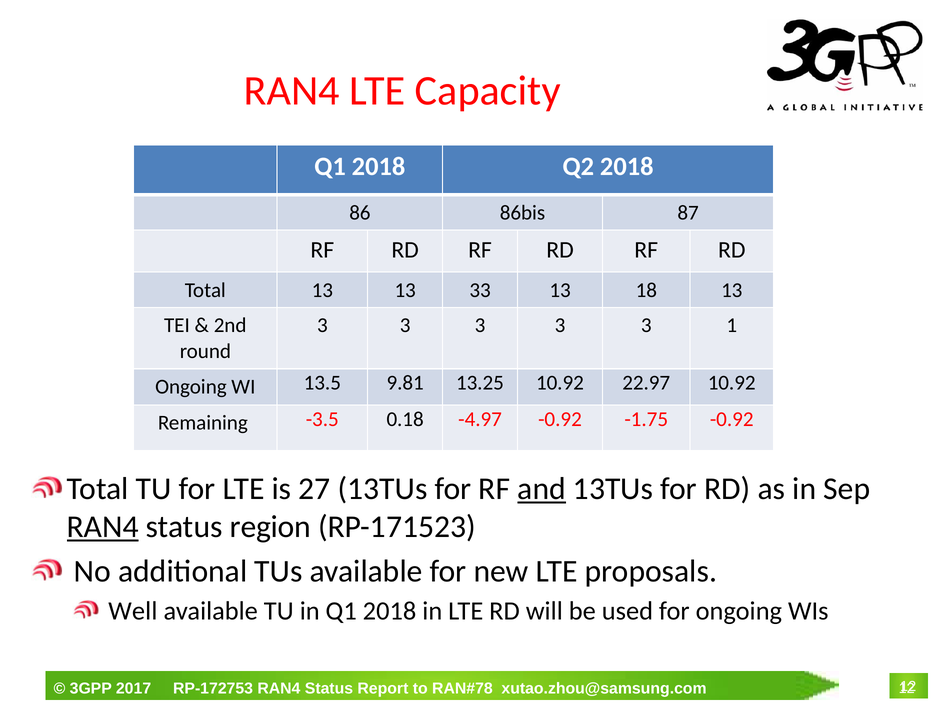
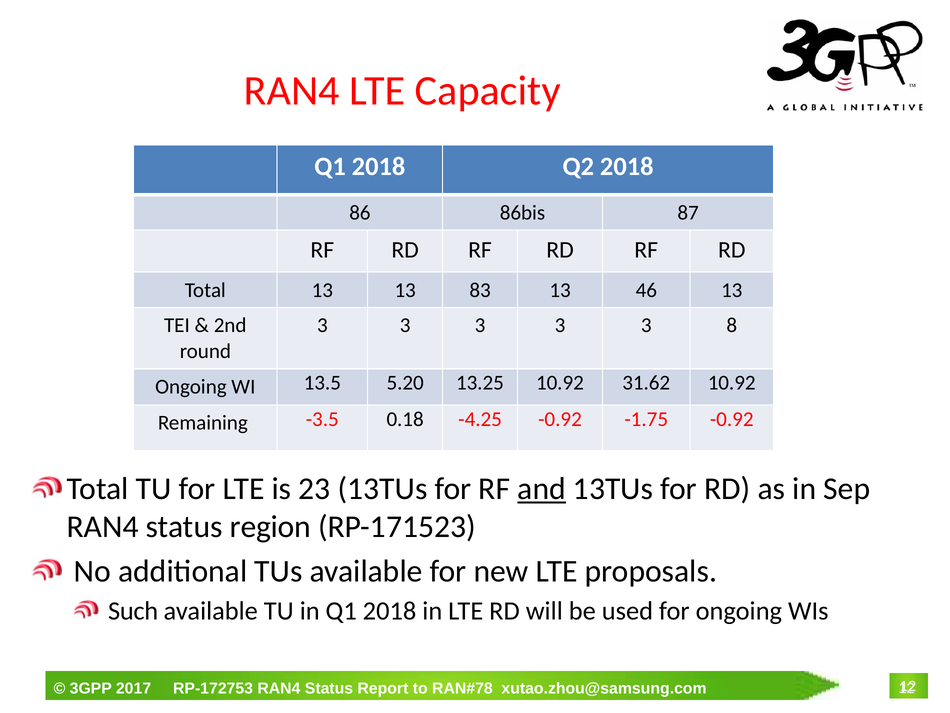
33: 33 -> 83
18: 18 -> 46
1: 1 -> 8
9.81: 9.81 -> 5.20
22.97: 22.97 -> 31.62
-4.97: -4.97 -> -4.25
27: 27 -> 23
RAN4 at (103, 527) underline: present -> none
Well: Well -> Such
